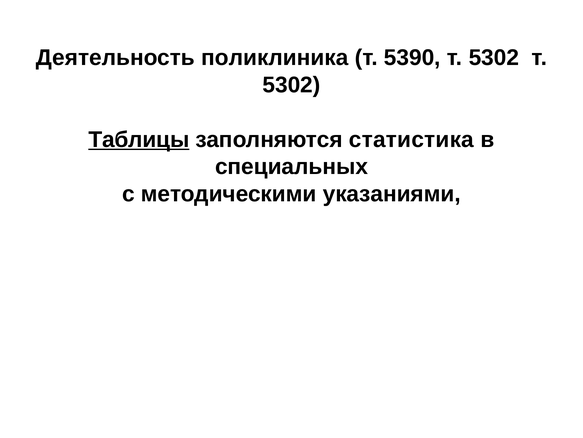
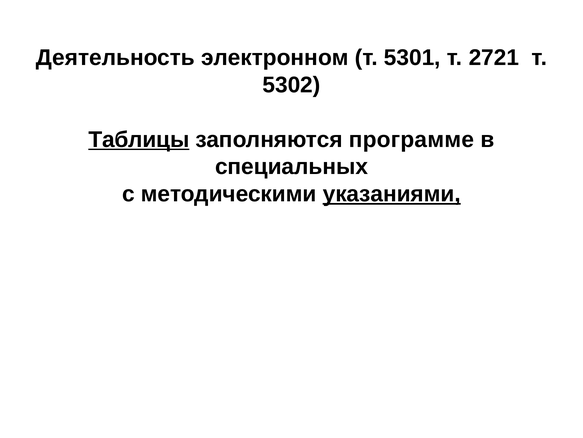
поликлиника: поликлиника -> электронном
5390: 5390 -> 5301
5302 at (494, 58): 5302 -> 2721
статистика: статистика -> программе
указаниями underline: none -> present
